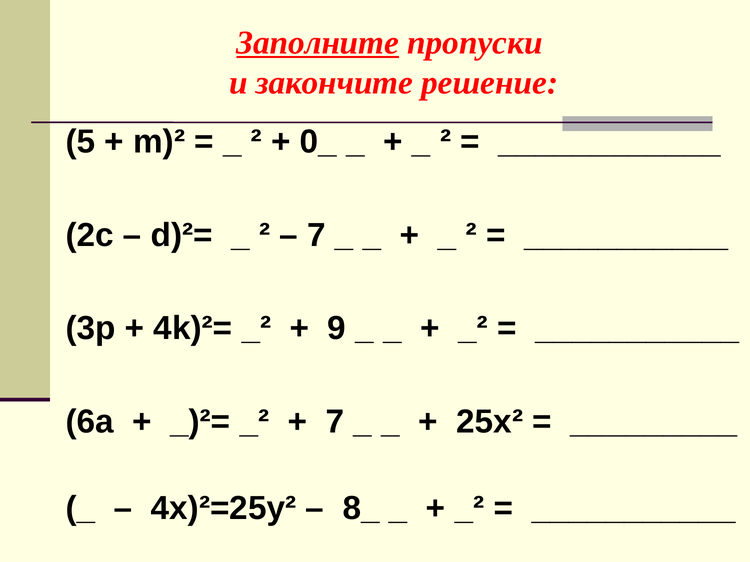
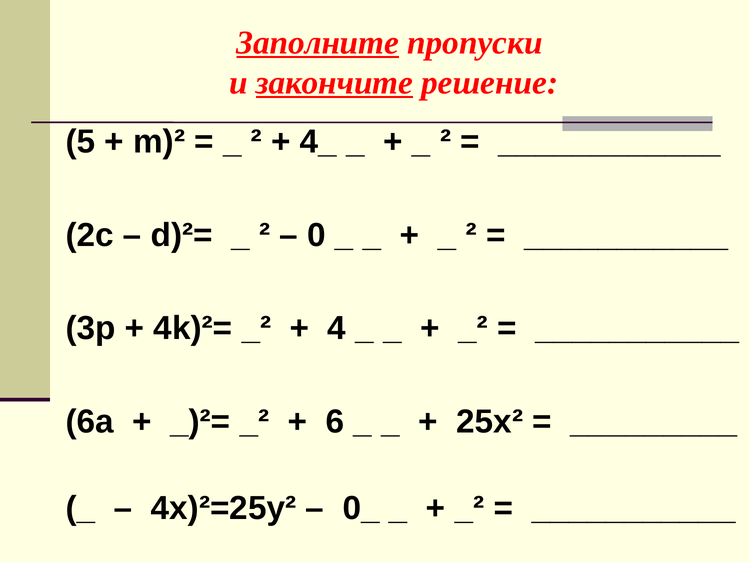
закончите underline: none -> present
0_: 0_ -> 4_
7 at (316, 235): 7 -> 0
9: 9 -> 4
7 at (335, 422): 7 -> 6
8_: 8_ -> 0_
